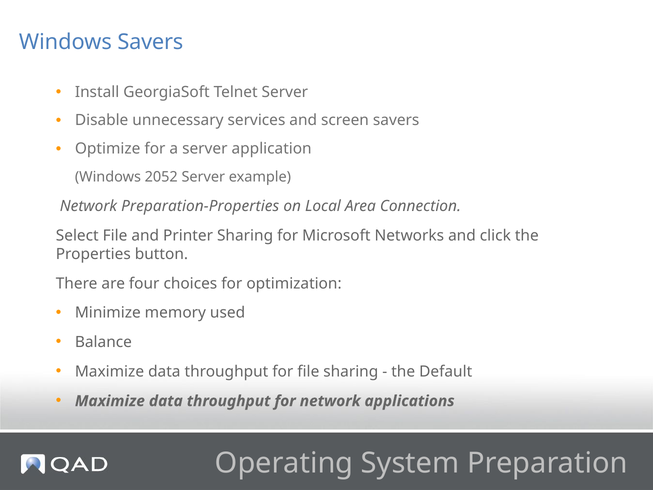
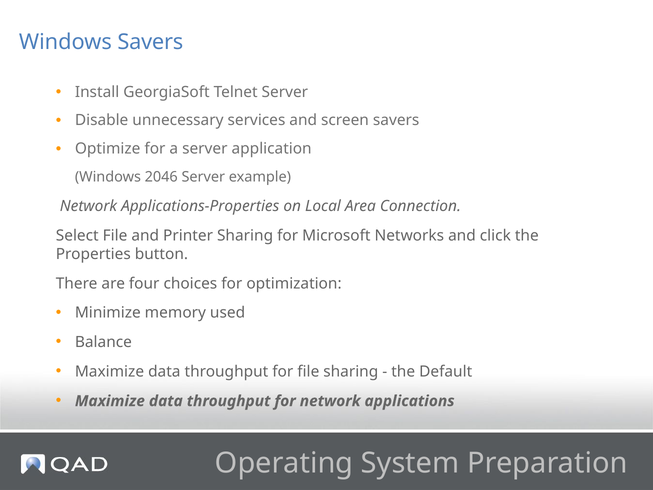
2052: 2052 -> 2046
Preparation-Properties: Preparation-Properties -> Applications-Properties
